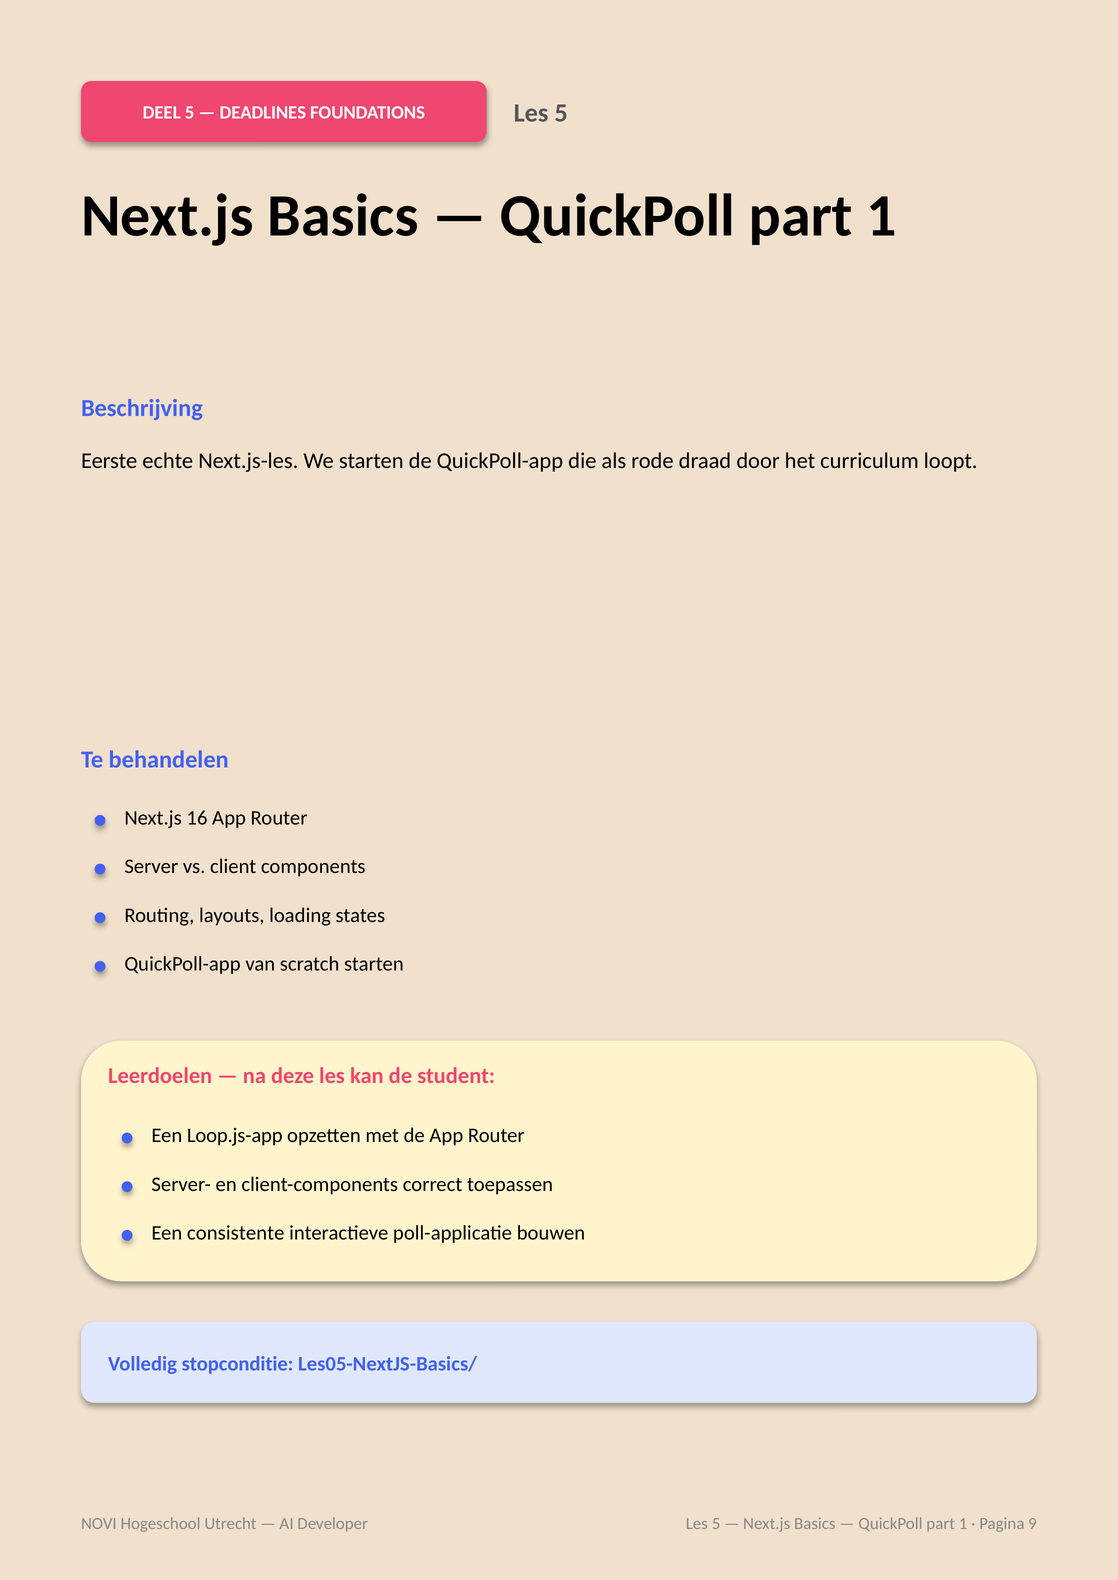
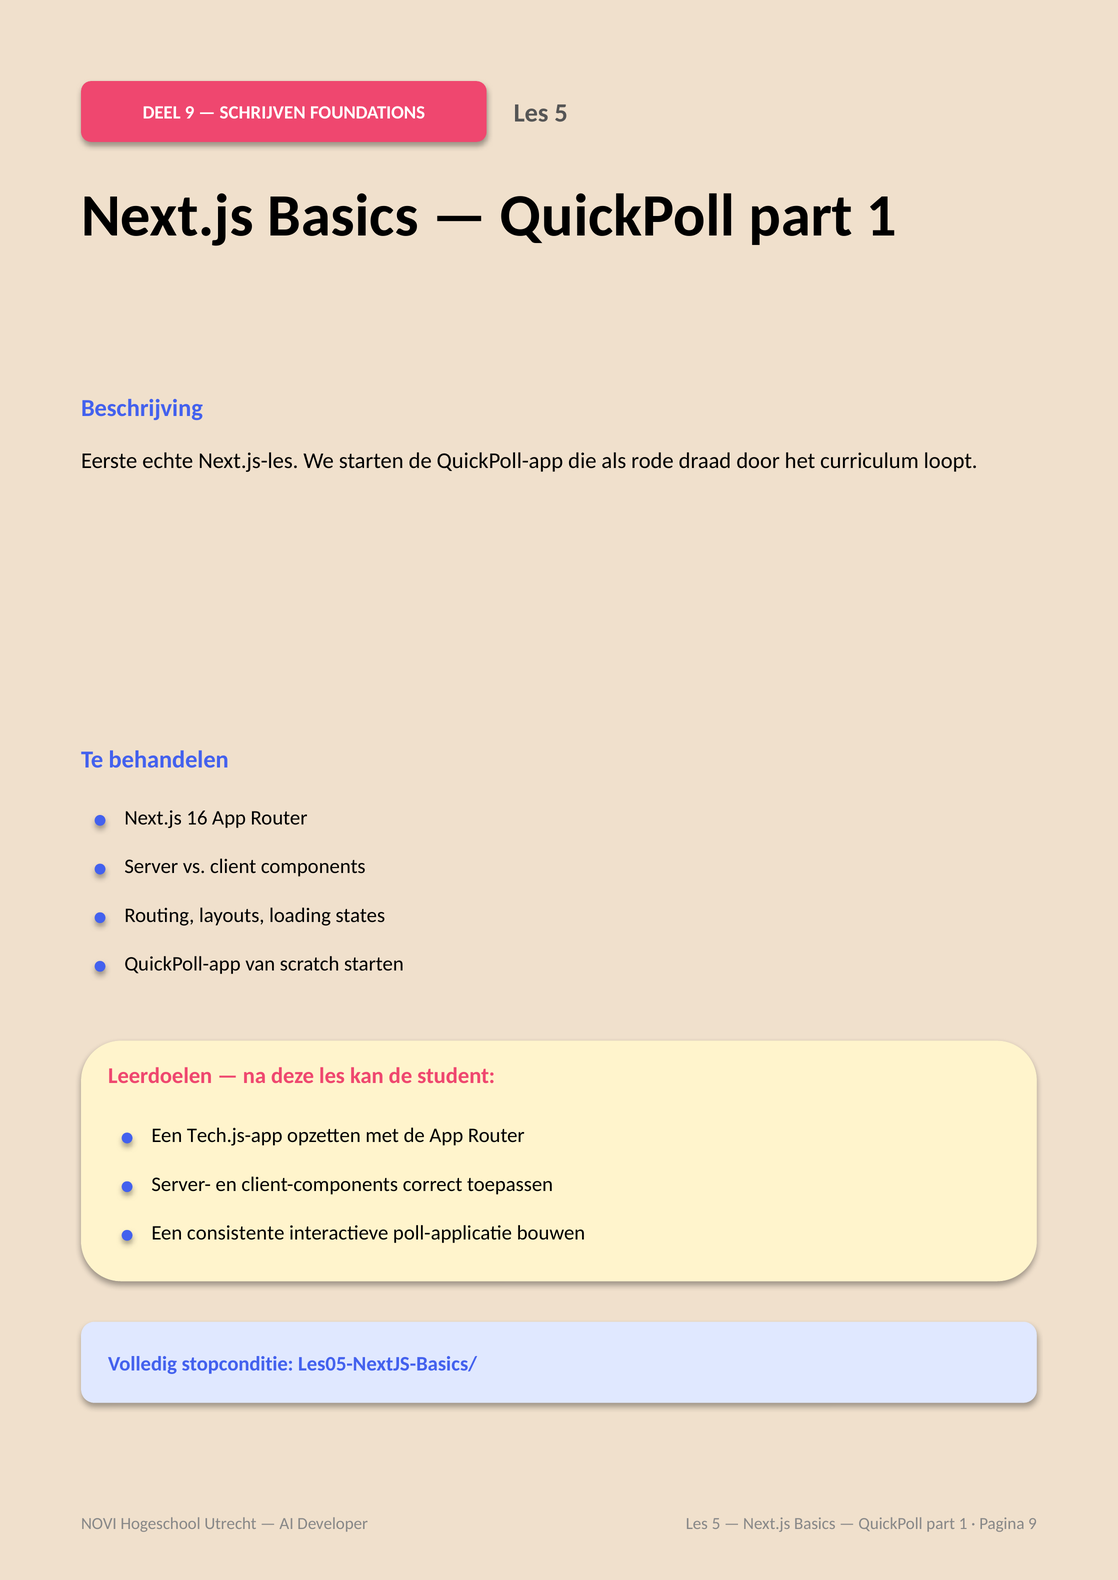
DEEL 5: 5 -> 9
DEADLINES: DEADLINES -> SCHRIJVEN
Loop.js-app: Loop.js-app -> Tech.js-app
